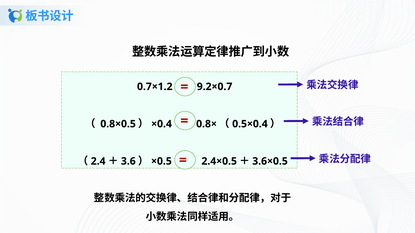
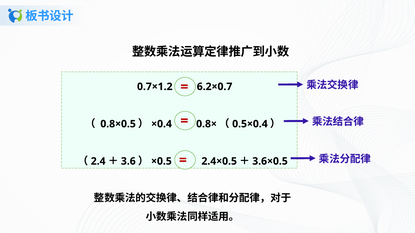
9.2×0.7: 9.2×0.7 -> 6.2×0.7
